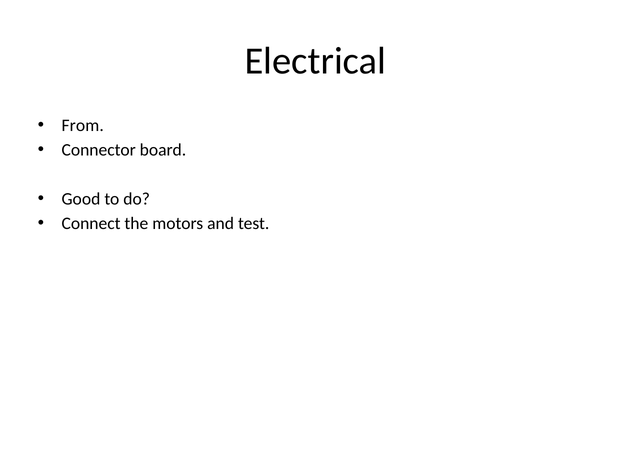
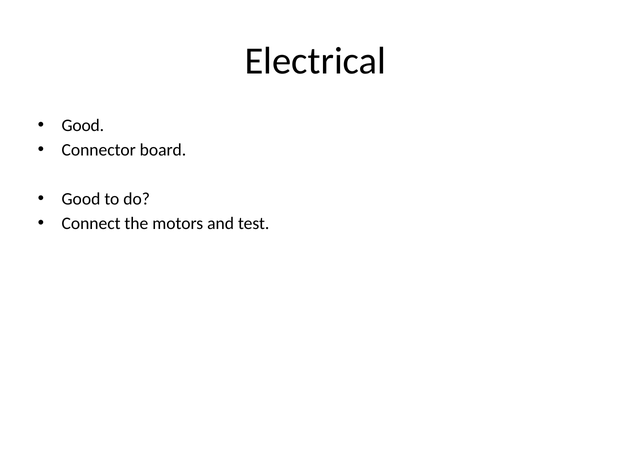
From at (83, 125): From -> Good
